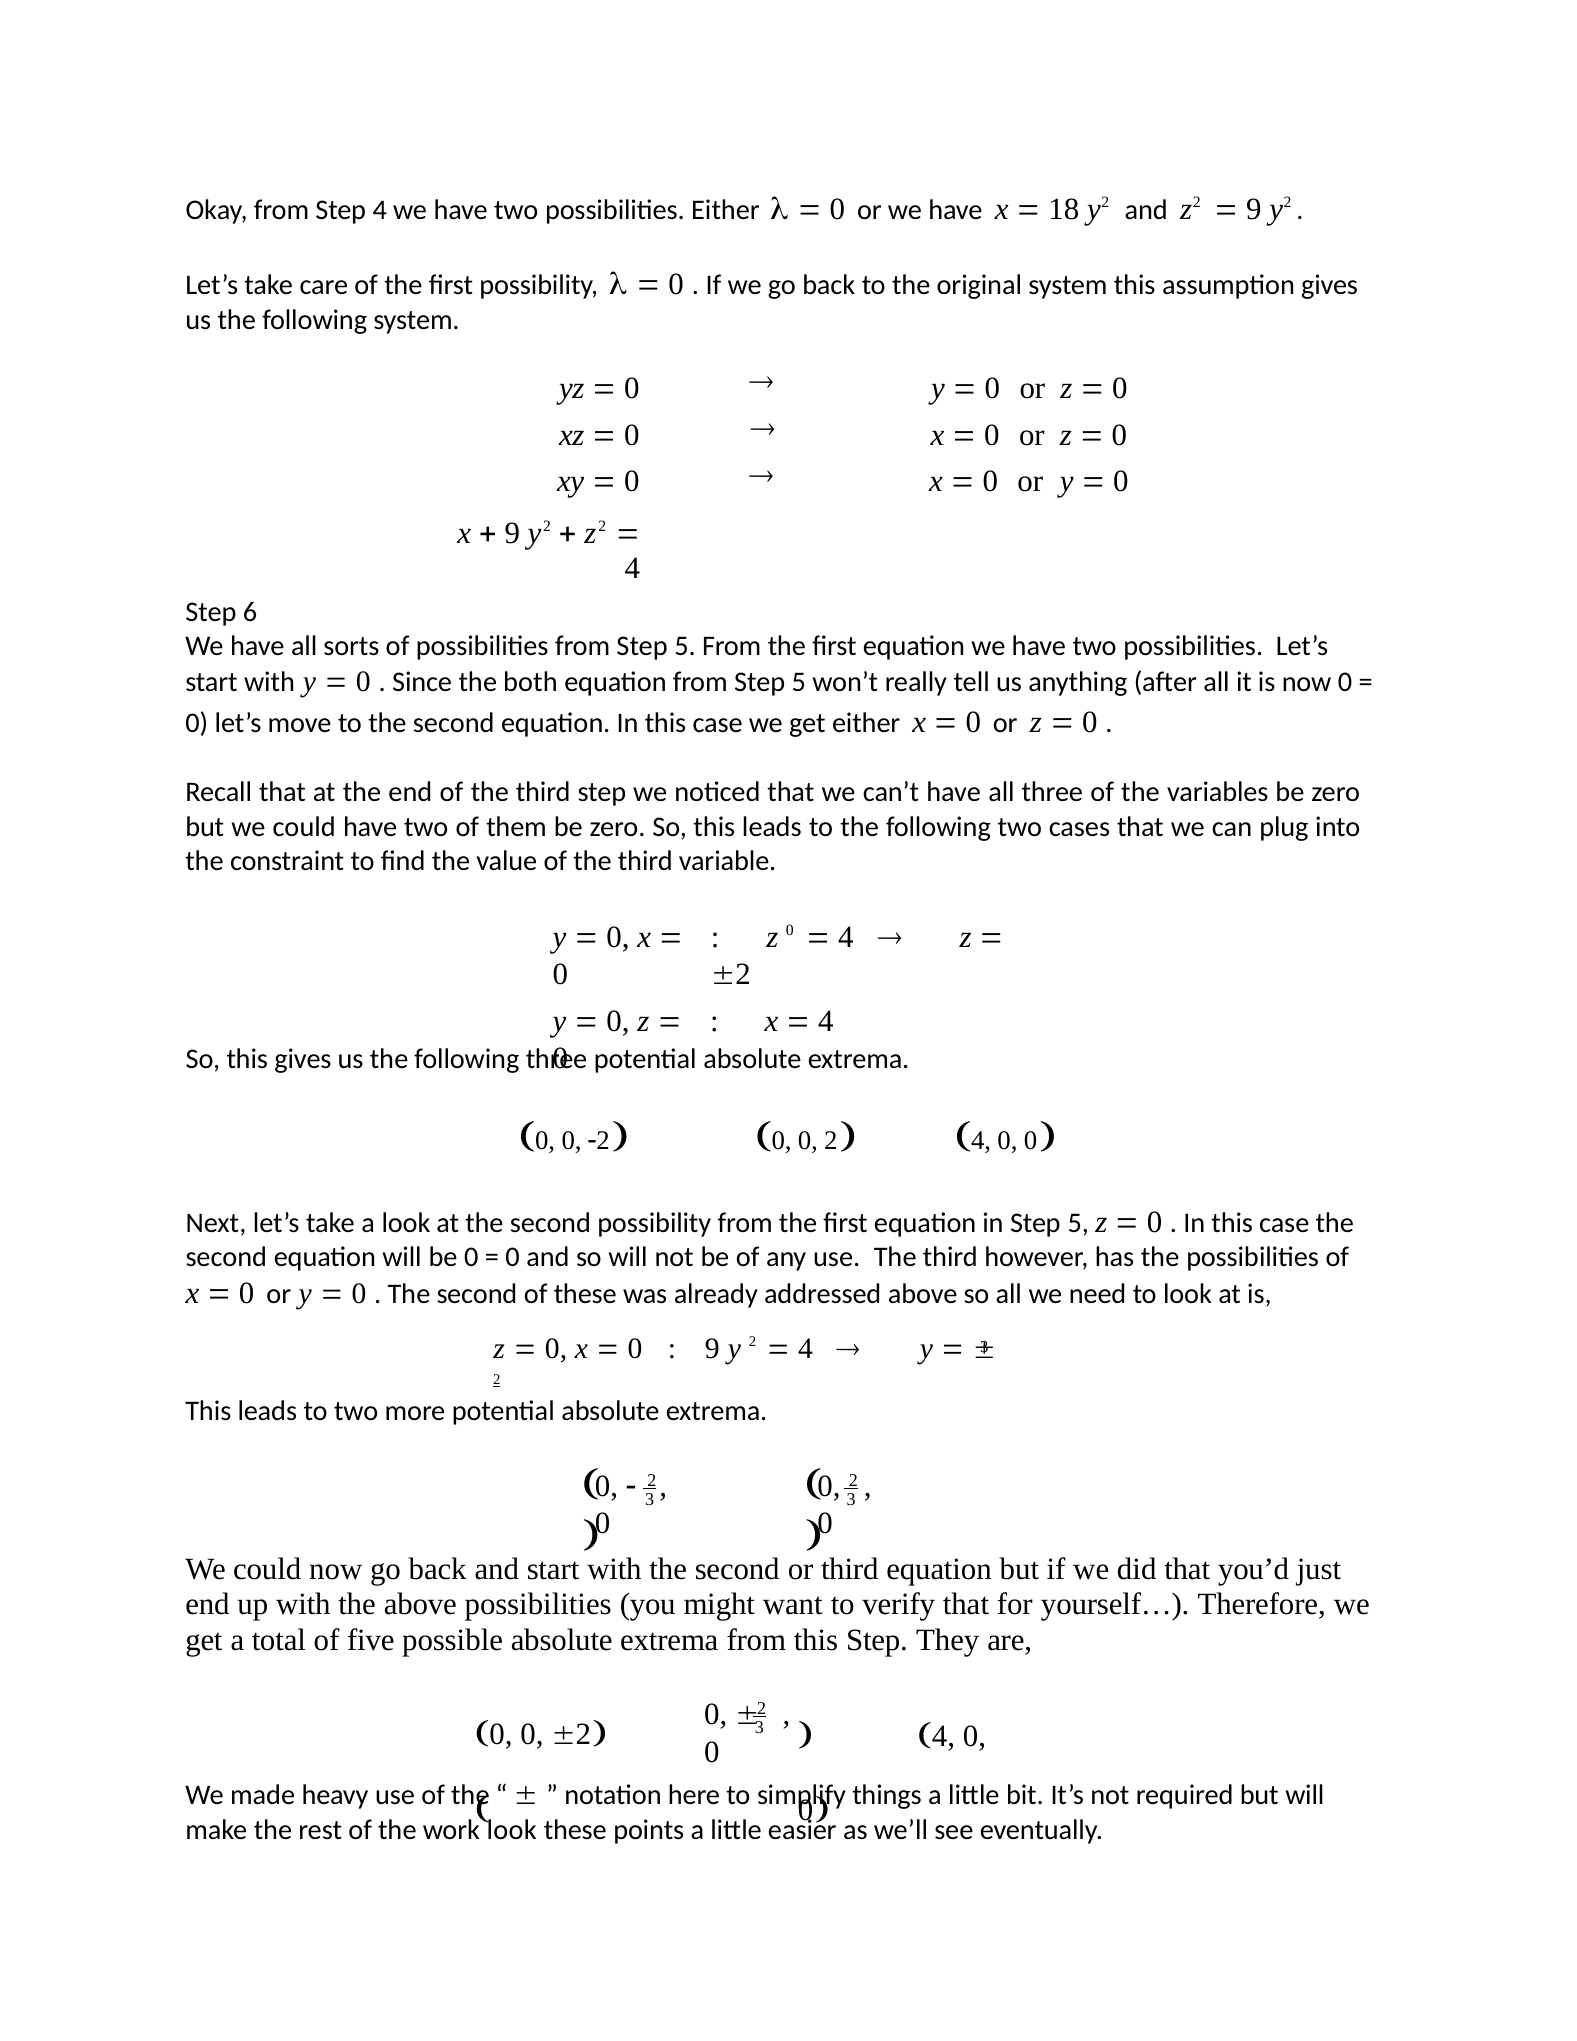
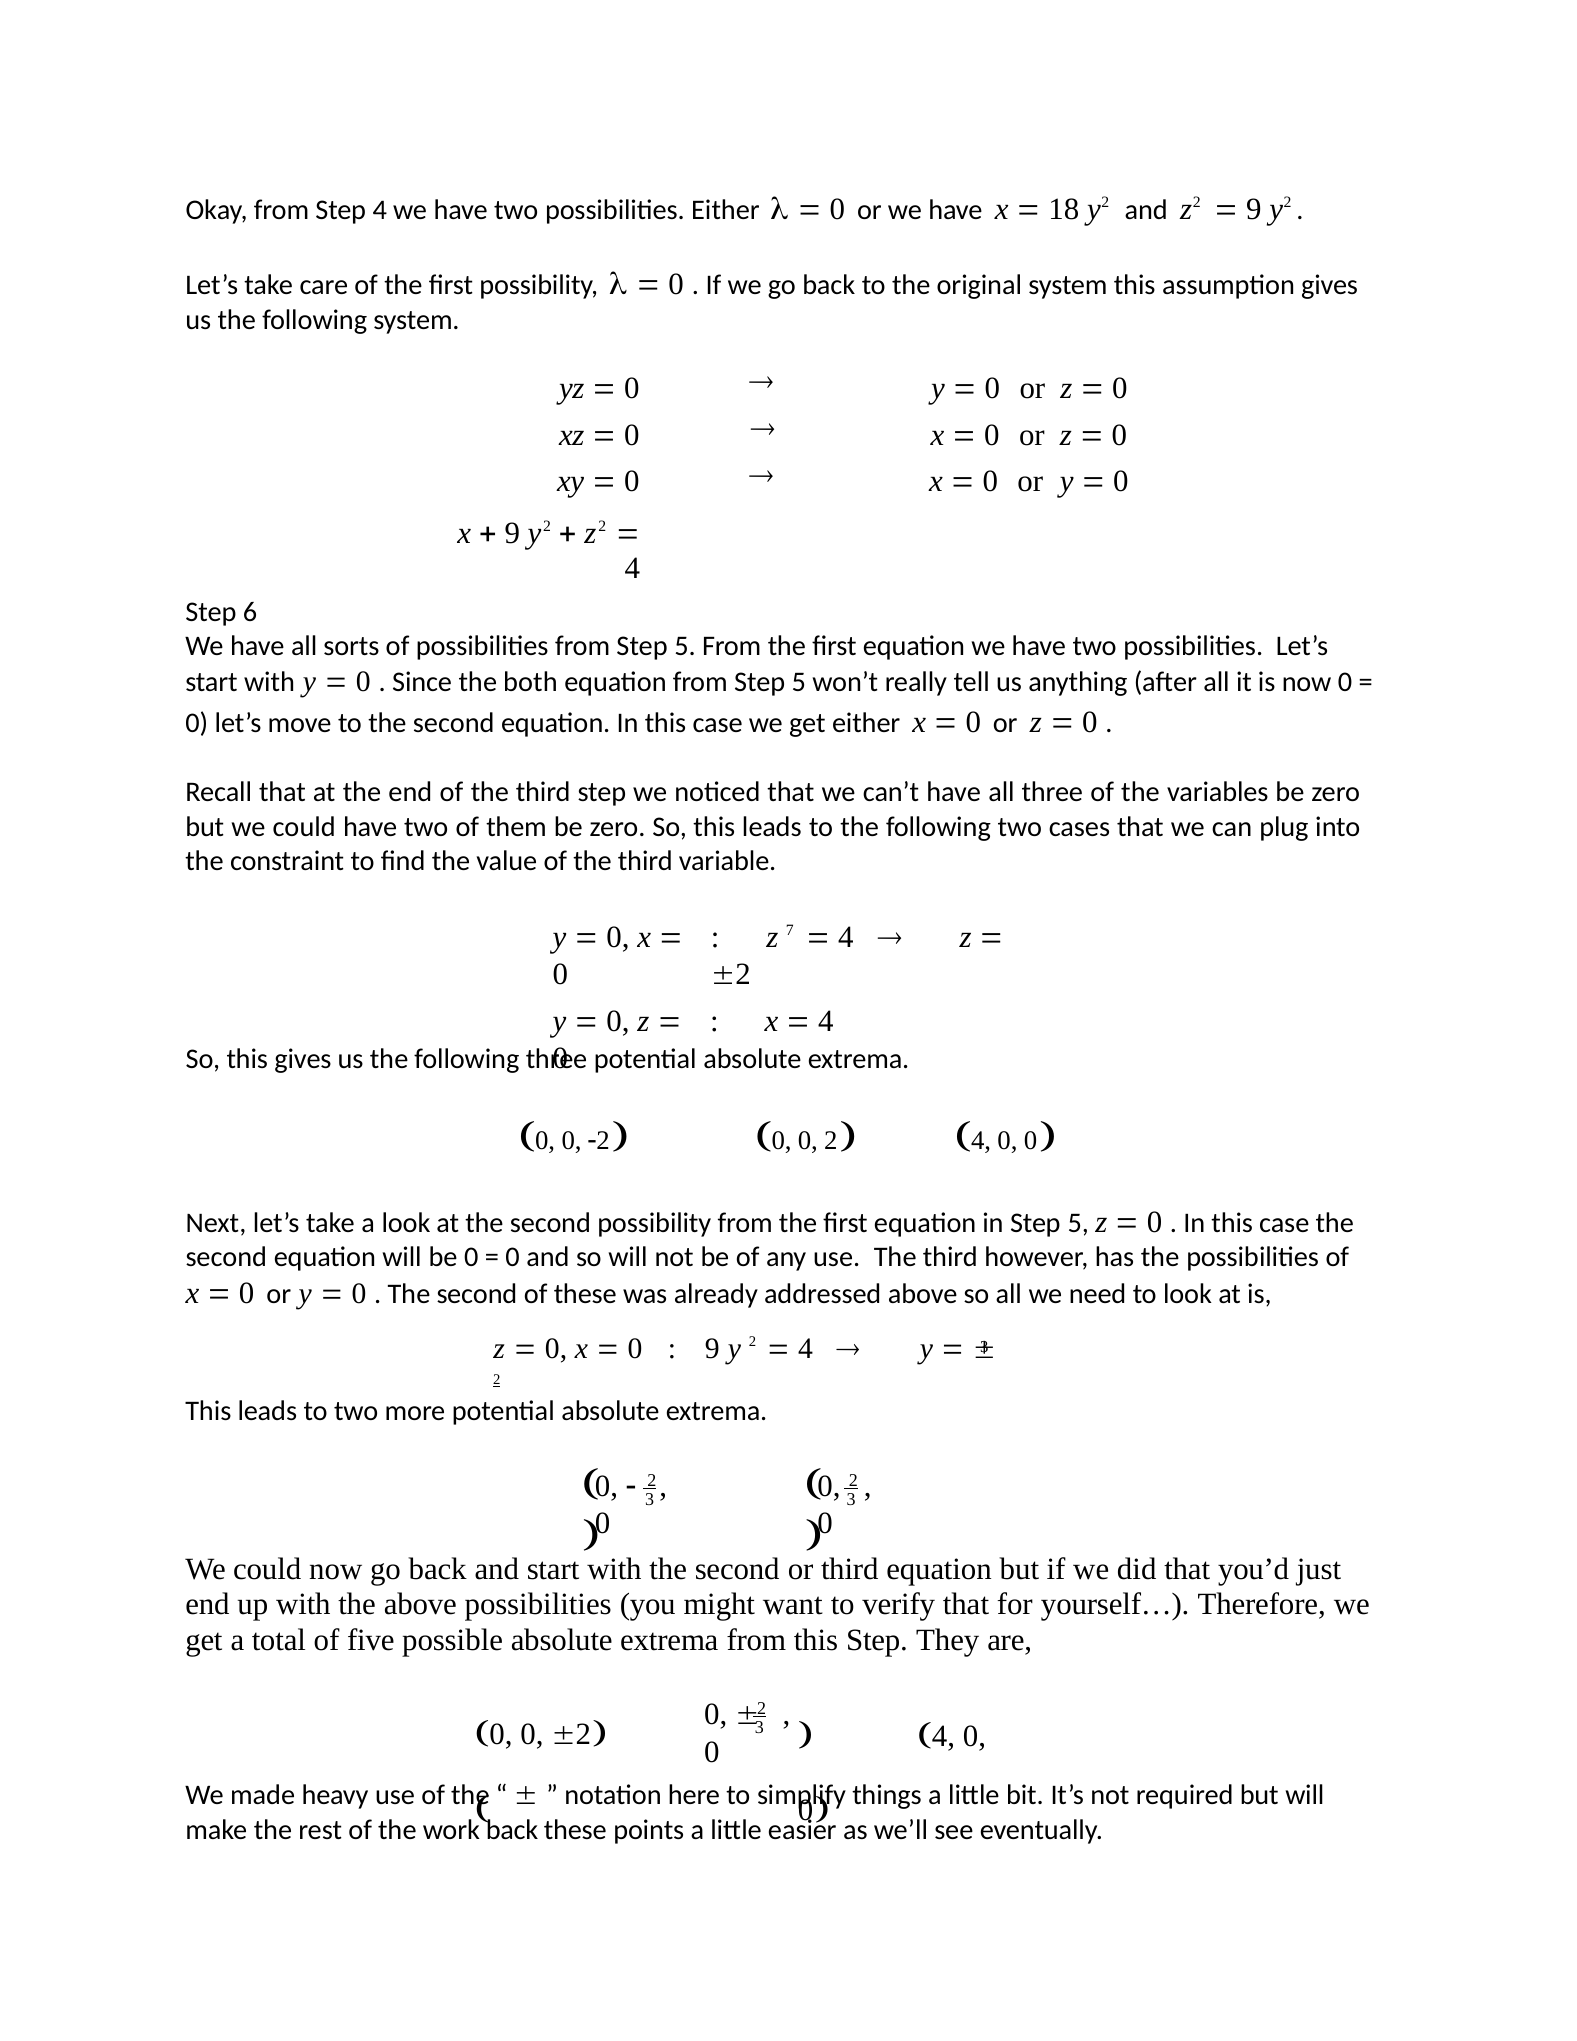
z 0: 0 -> 7
work look: look -> back
